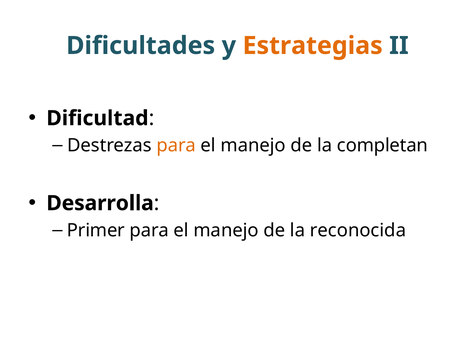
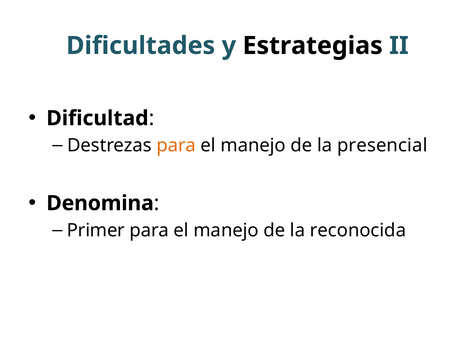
Estrategias colour: orange -> black
completan: completan -> presencial
Desarrolla: Desarrolla -> Denomina
